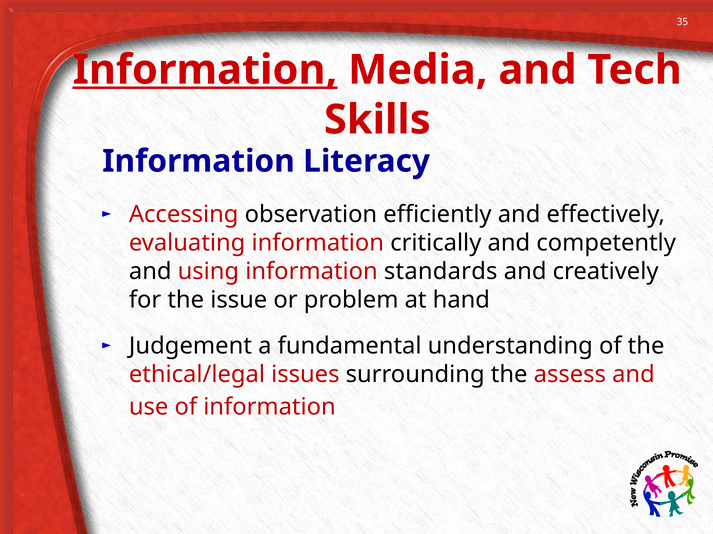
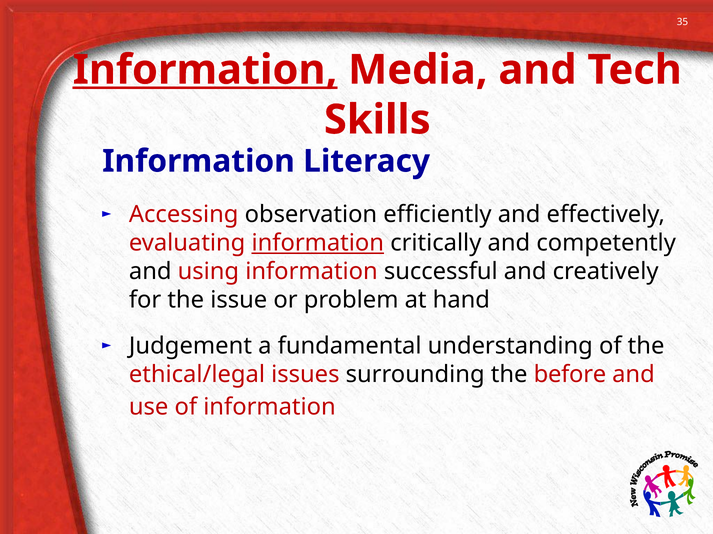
information at (318, 243) underline: none -> present
standards: standards -> successful
assess: assess -> before
